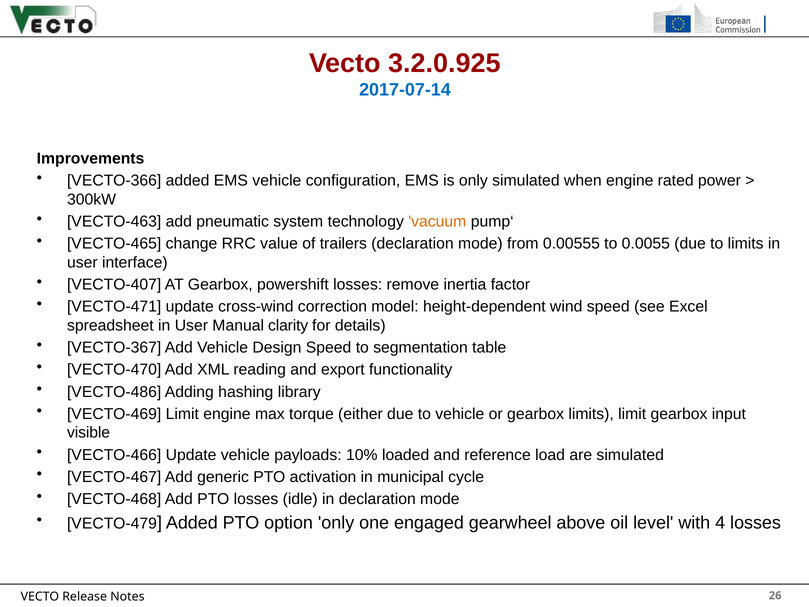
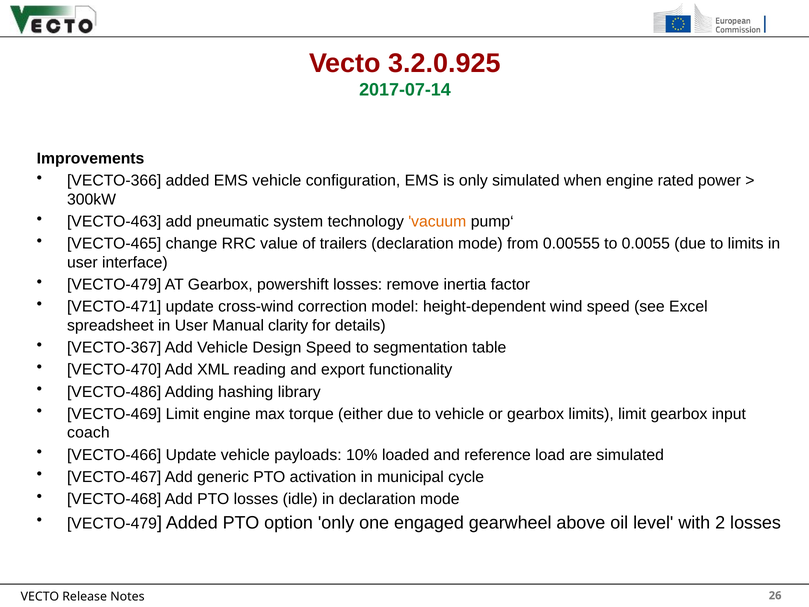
2017-07-14 colour: blue -> green
VECTO-407 at (114, 285): VECTO-407 -> VECTO-479
visible: visible -> coach
4: 4 -> 2
